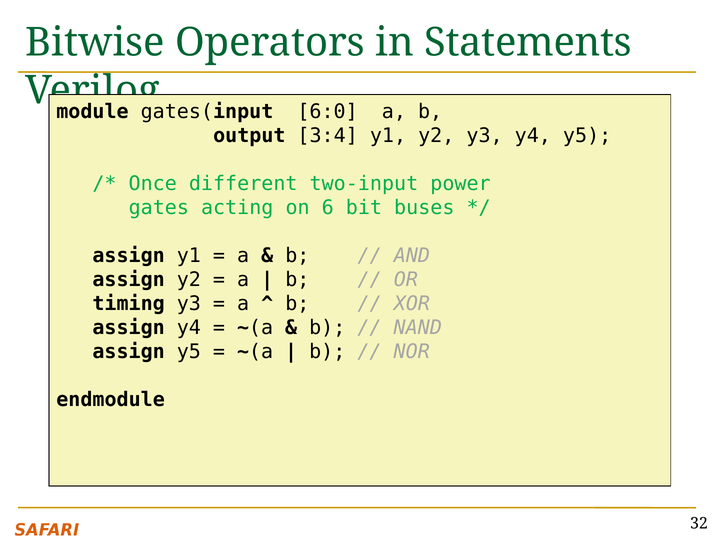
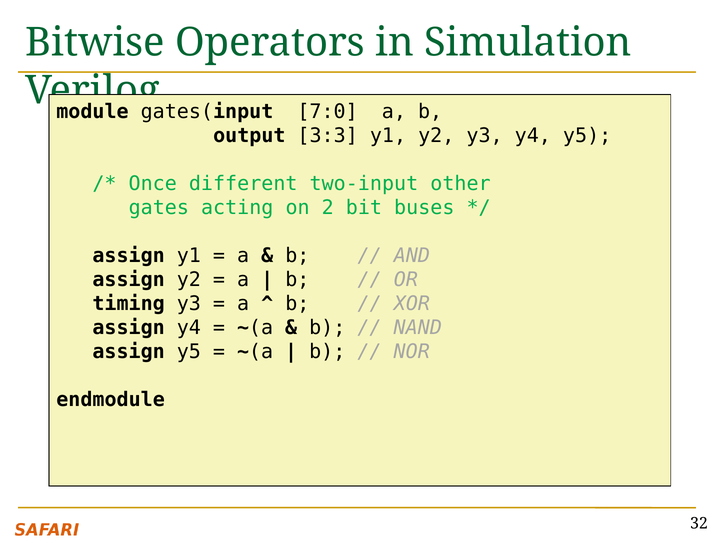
Statements: Statements -> Simulation
6:0: 6:0 -> 7:0
3:4: 3:4 -> 3:3
power: power -> other
6: 6 -> 2
